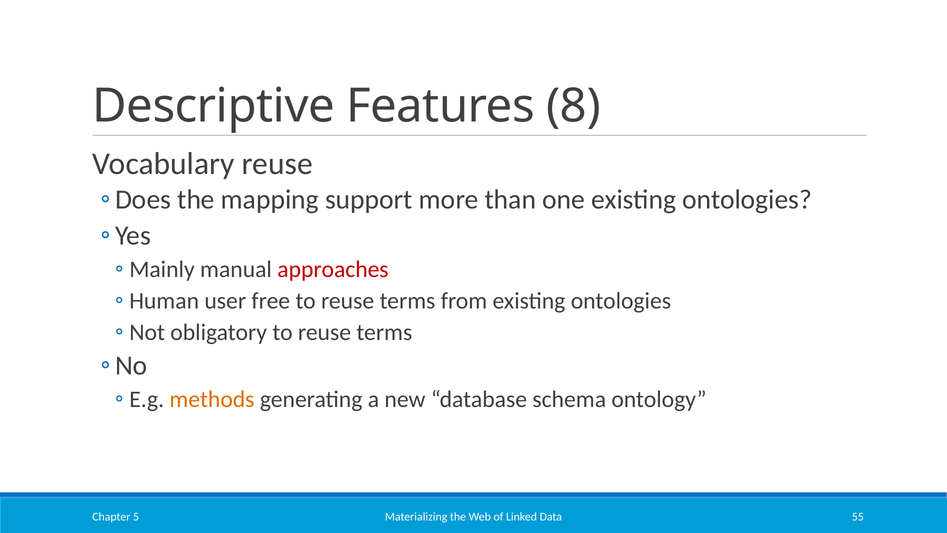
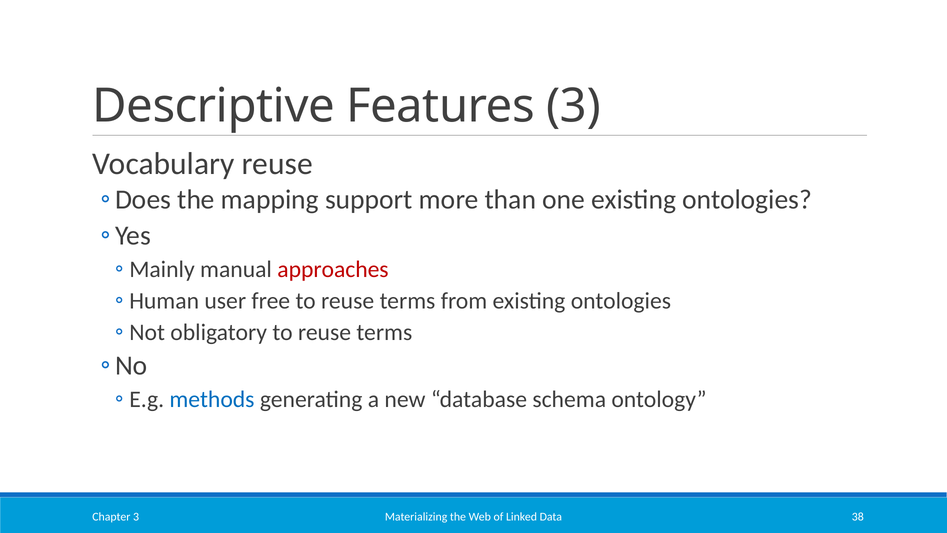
Features 8: 8 -> 3
methods colour: orange -> blue
55: 55 -> 38
Chapter 5: 5 -> 3
